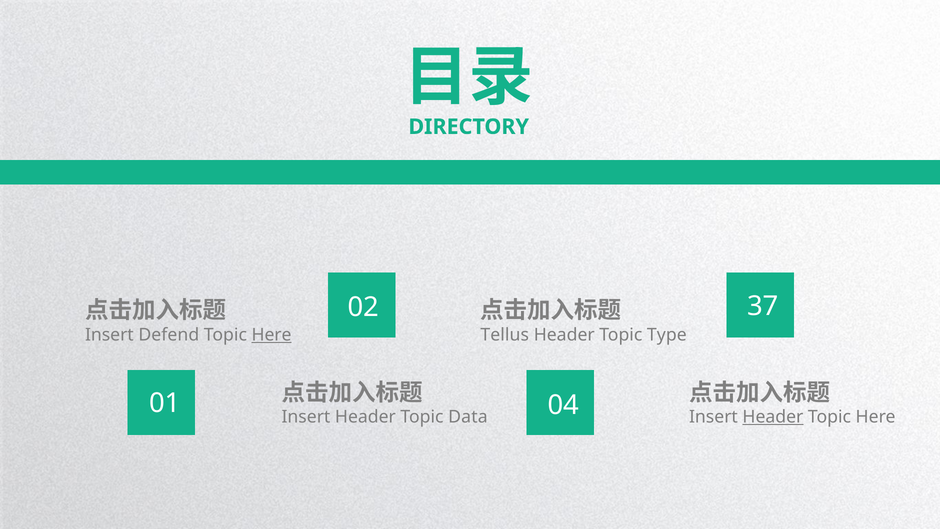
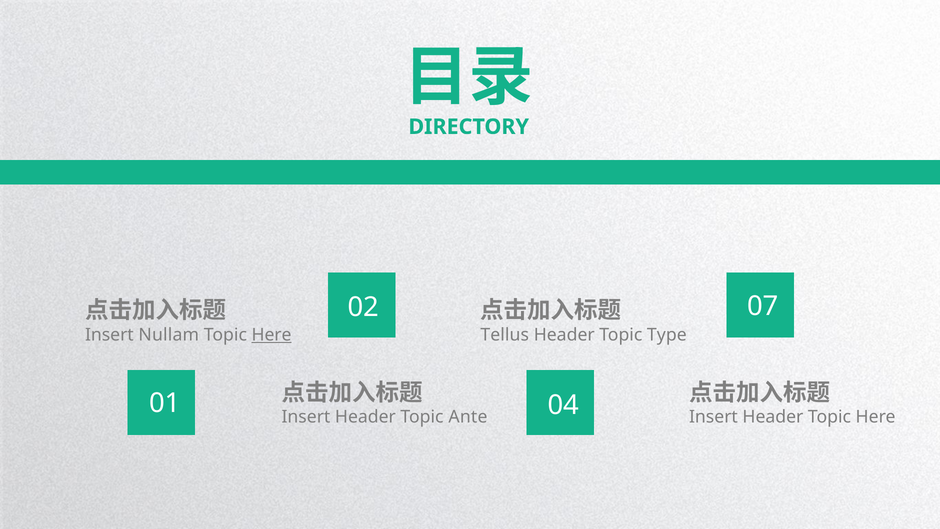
37: 37 -> 07
Defend: Defend -> Nullam
Data: Data -> Ante
Header at (773, 417) underline: present -> none
